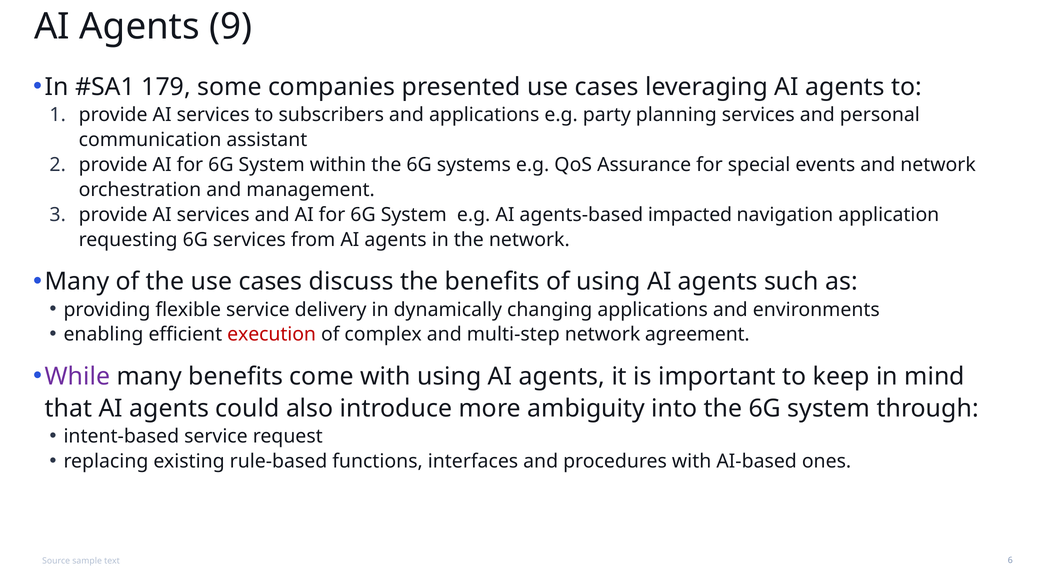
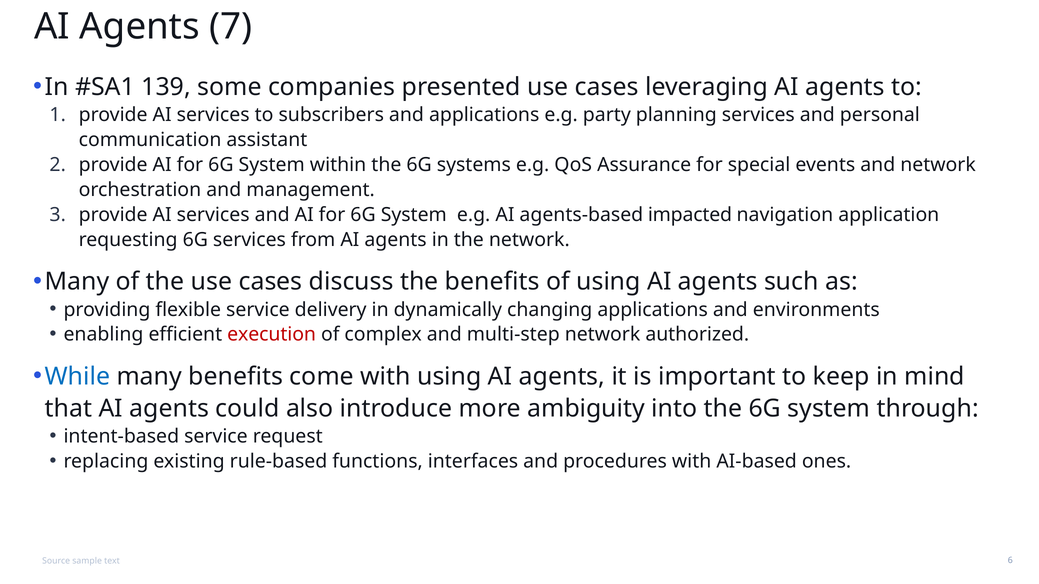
9: 9 -> 7
179: 179 -> 139
agreement: agreement -> authorized
While colour: purple -> blue
